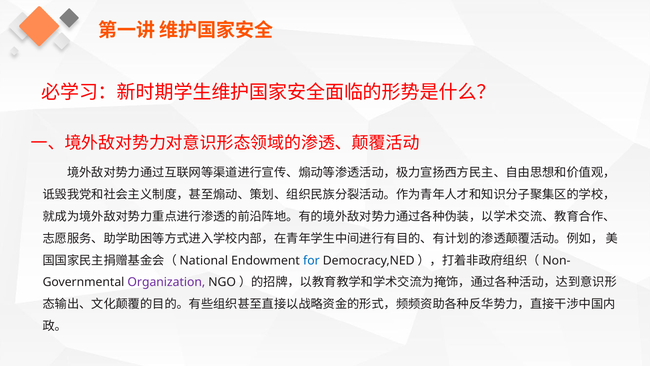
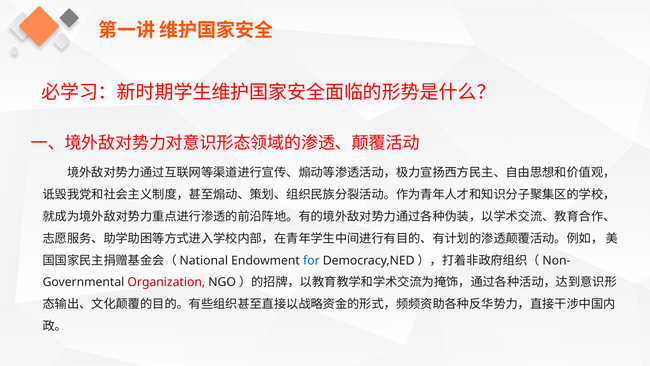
Organization colour: purple -> red
